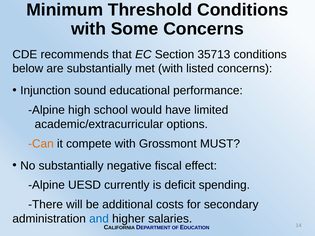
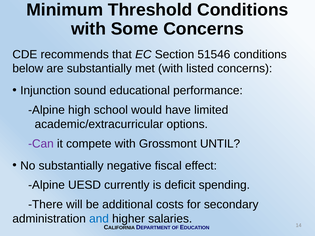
35713: 35713 -> 51546
Can colour: orange -> purple
MUST: MUST -> UNTIL
